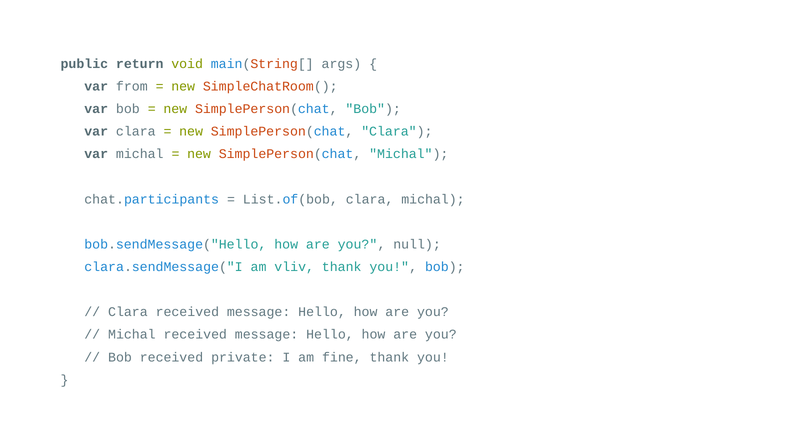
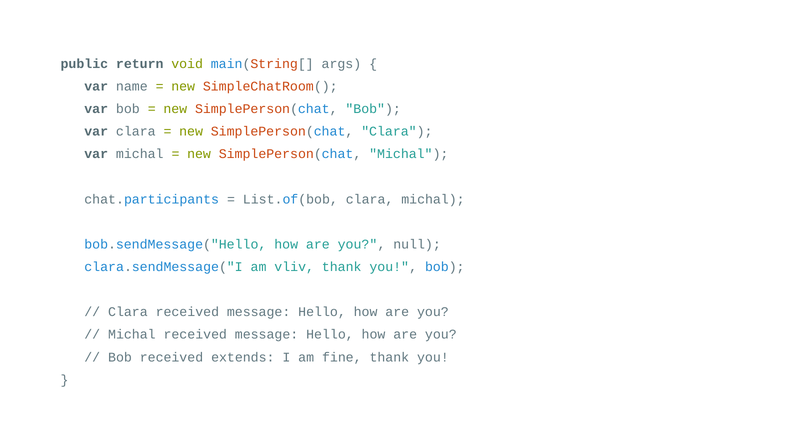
from: from -> name
private: private -> extends
